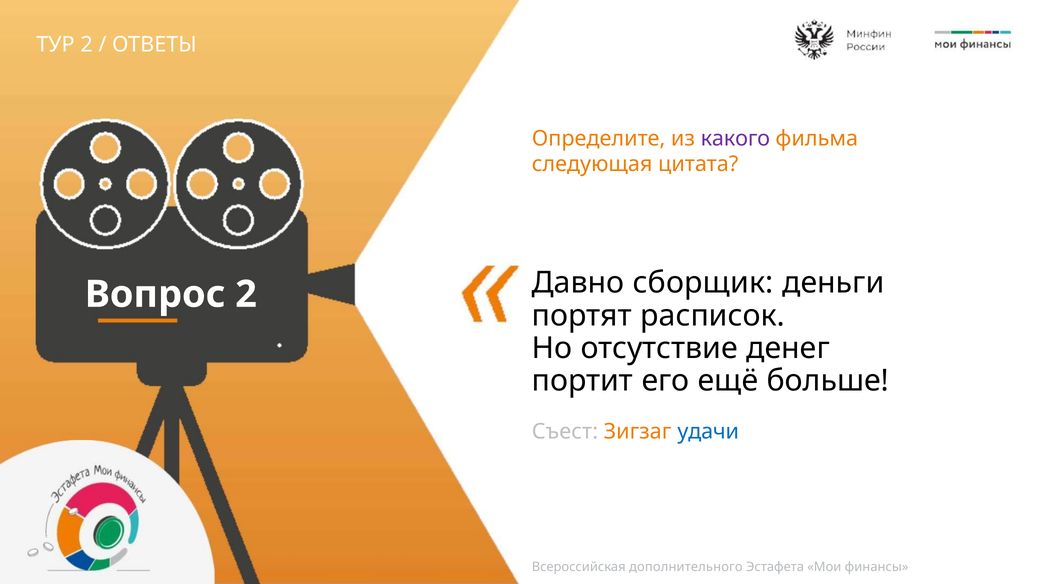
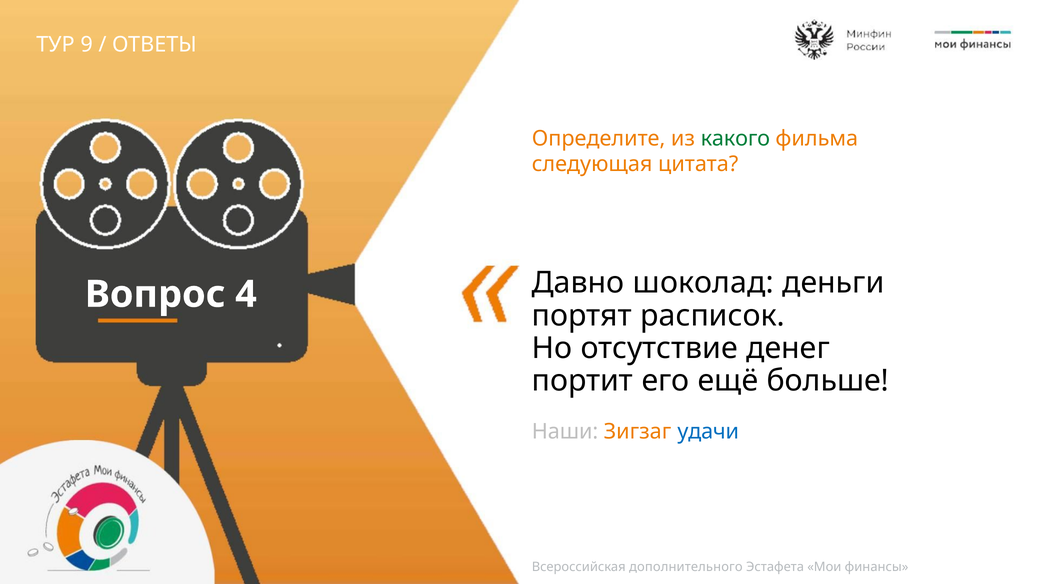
ТУР 2: 2 -> 9
какого colour: purple -> green
сборщик: сборщик -> шоколад
Вопрос 2: 2 -> 4
Съест: Съест -> Наши
